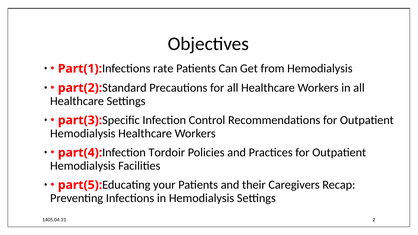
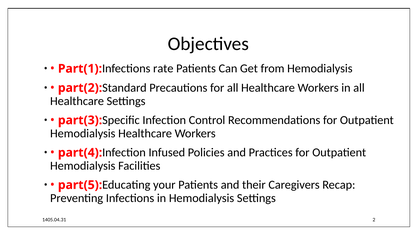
Tordoir: Tordoir -> Infused
